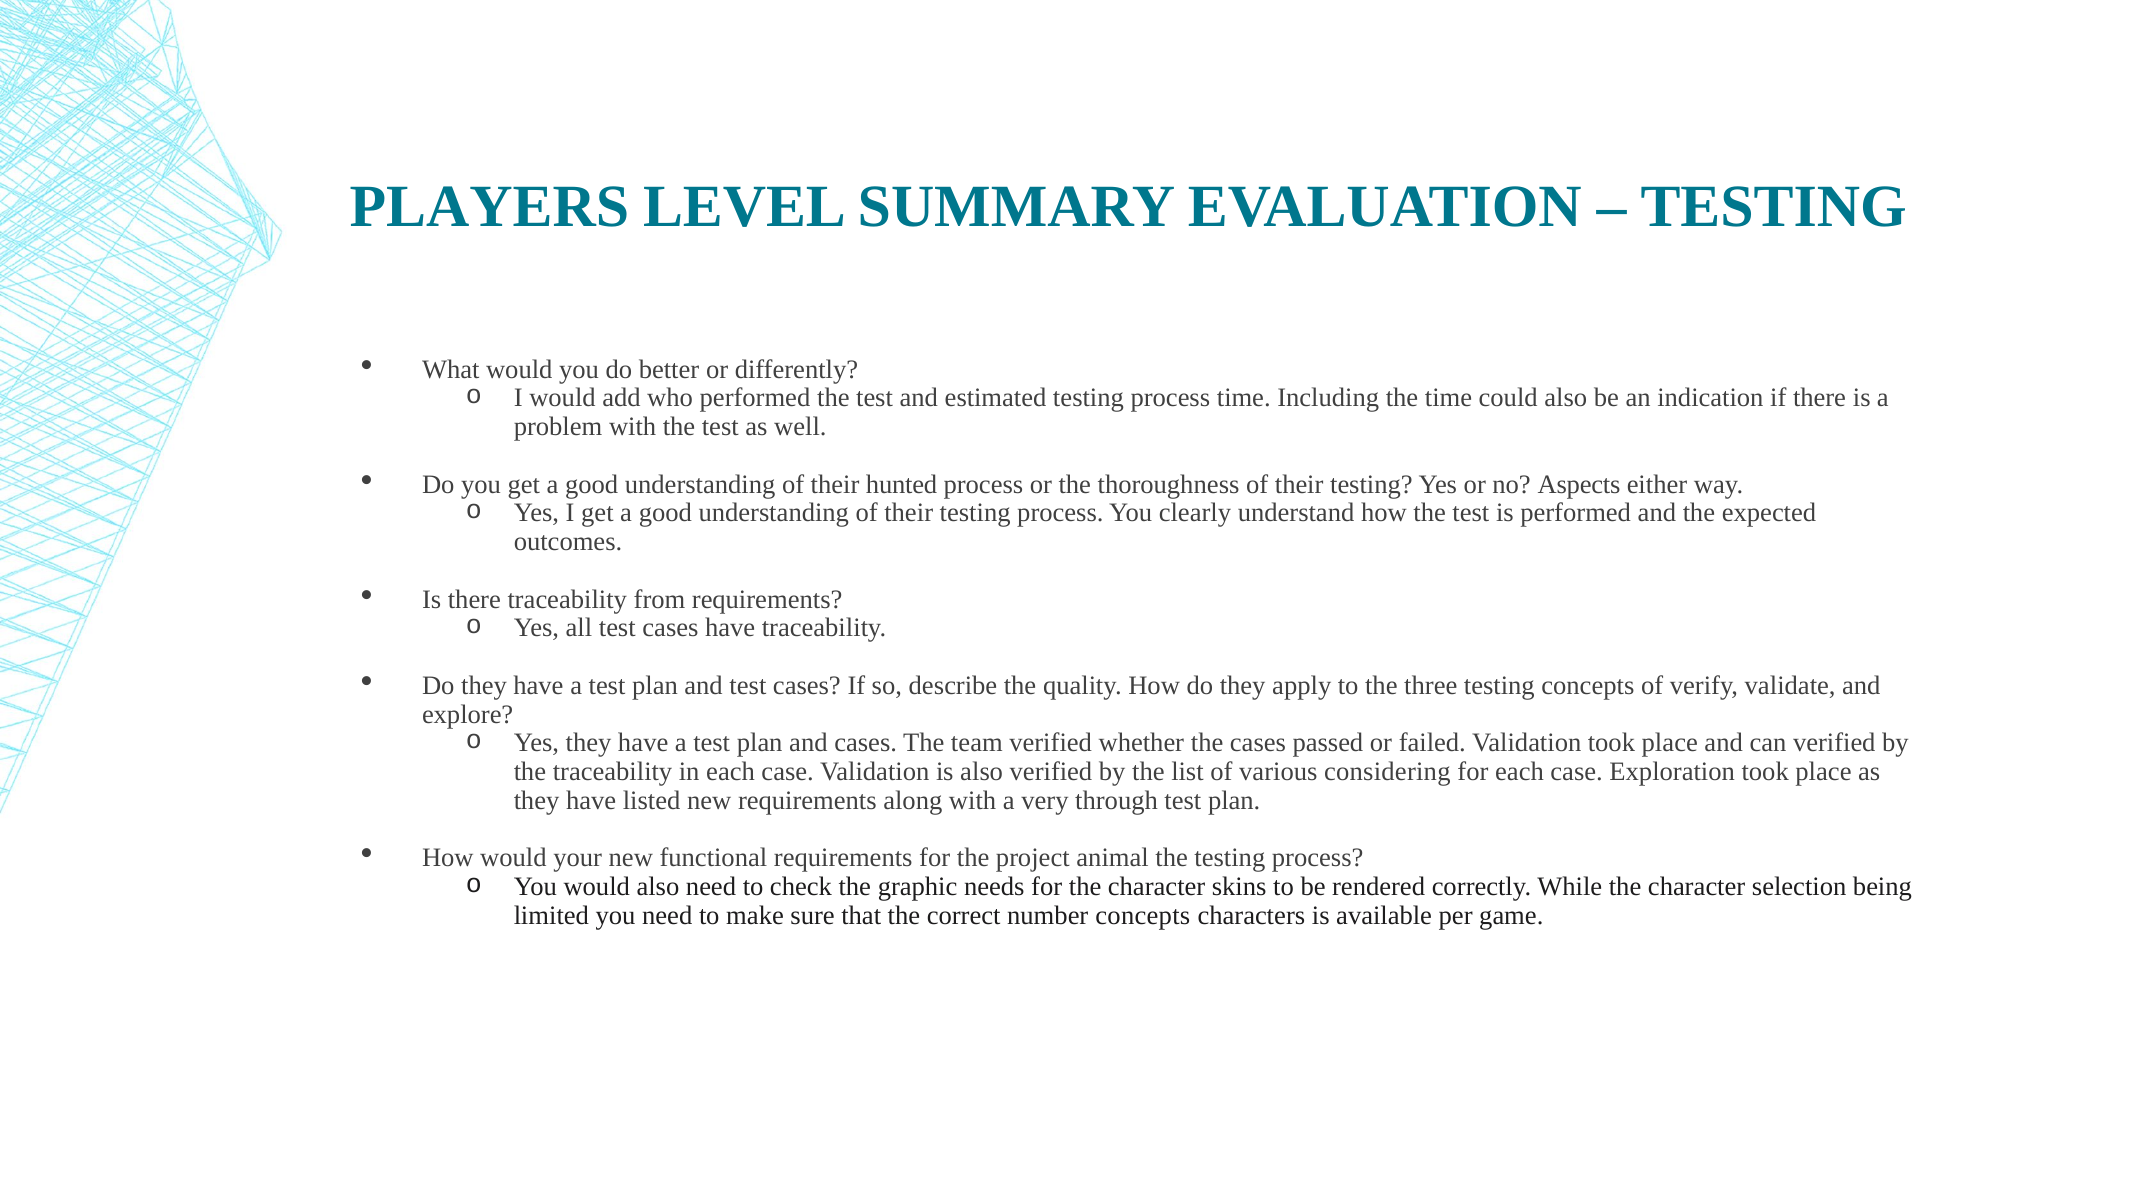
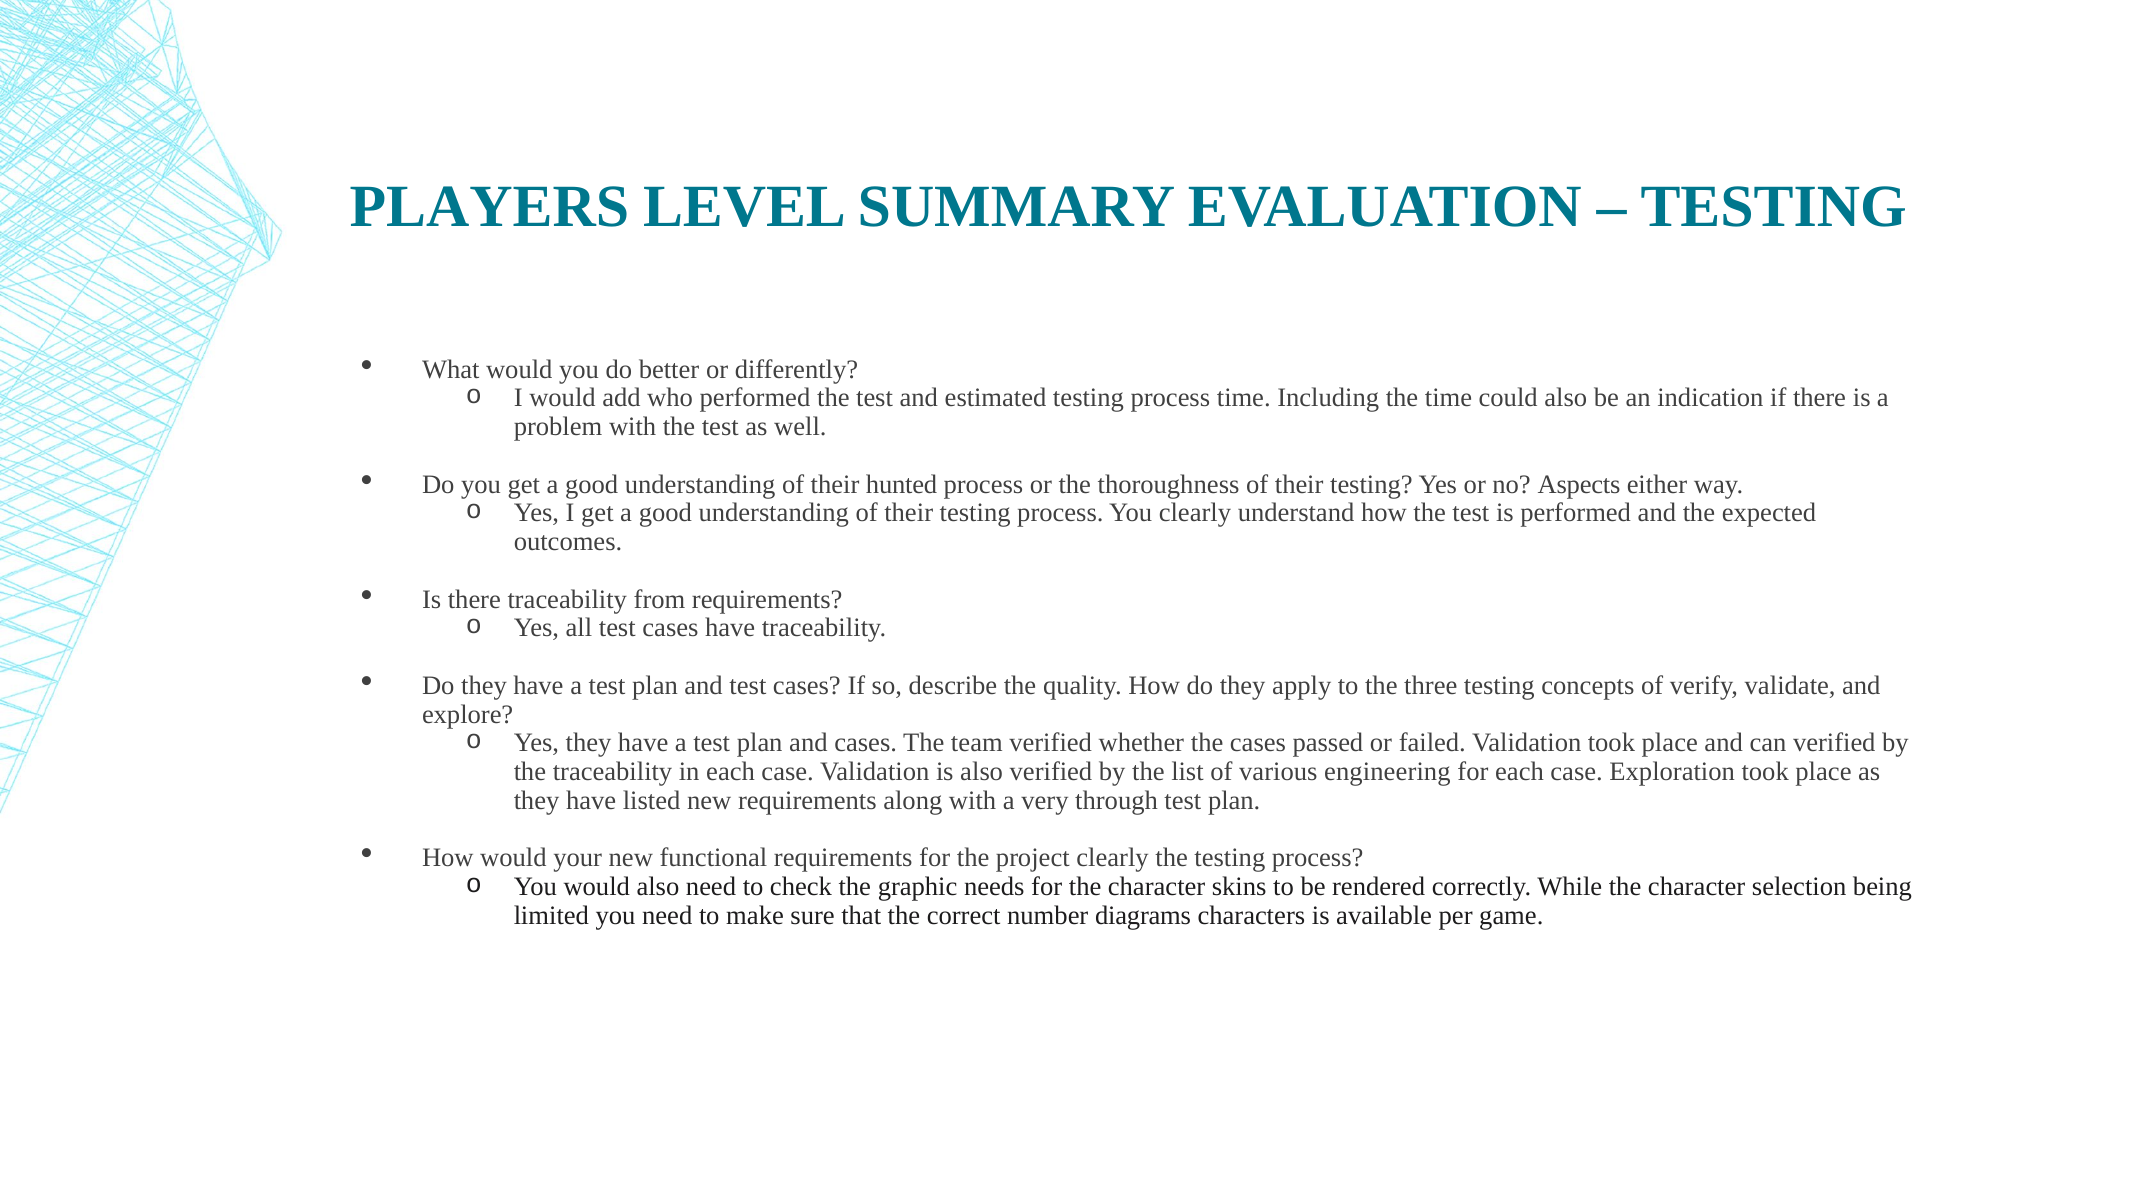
considering: considering -> engineering
project animal: animal -> clearly
number concepts: concepts -> diagrams
